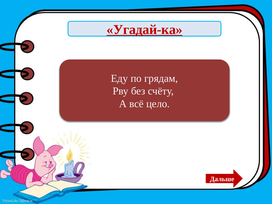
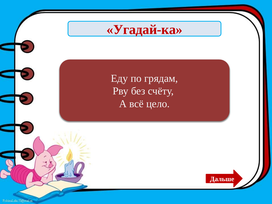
Угадай-ка underline: present -> none
